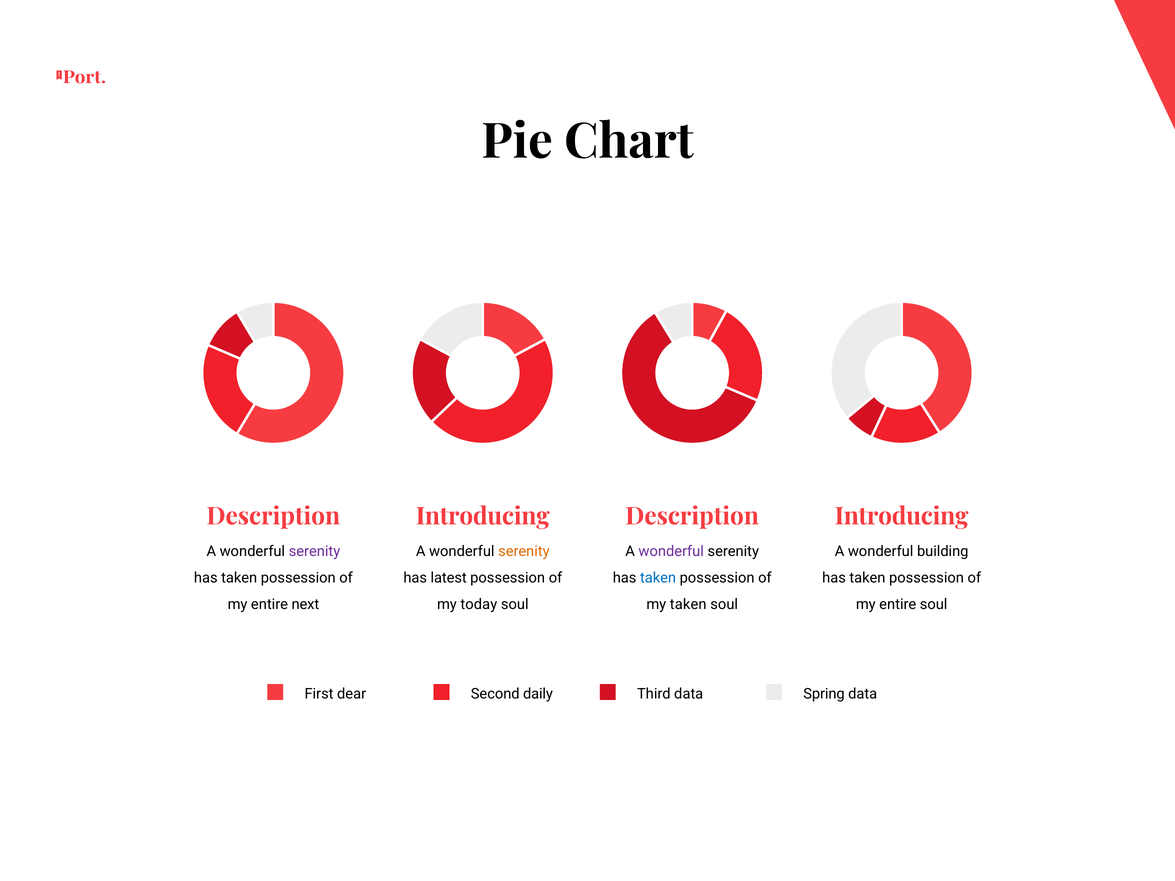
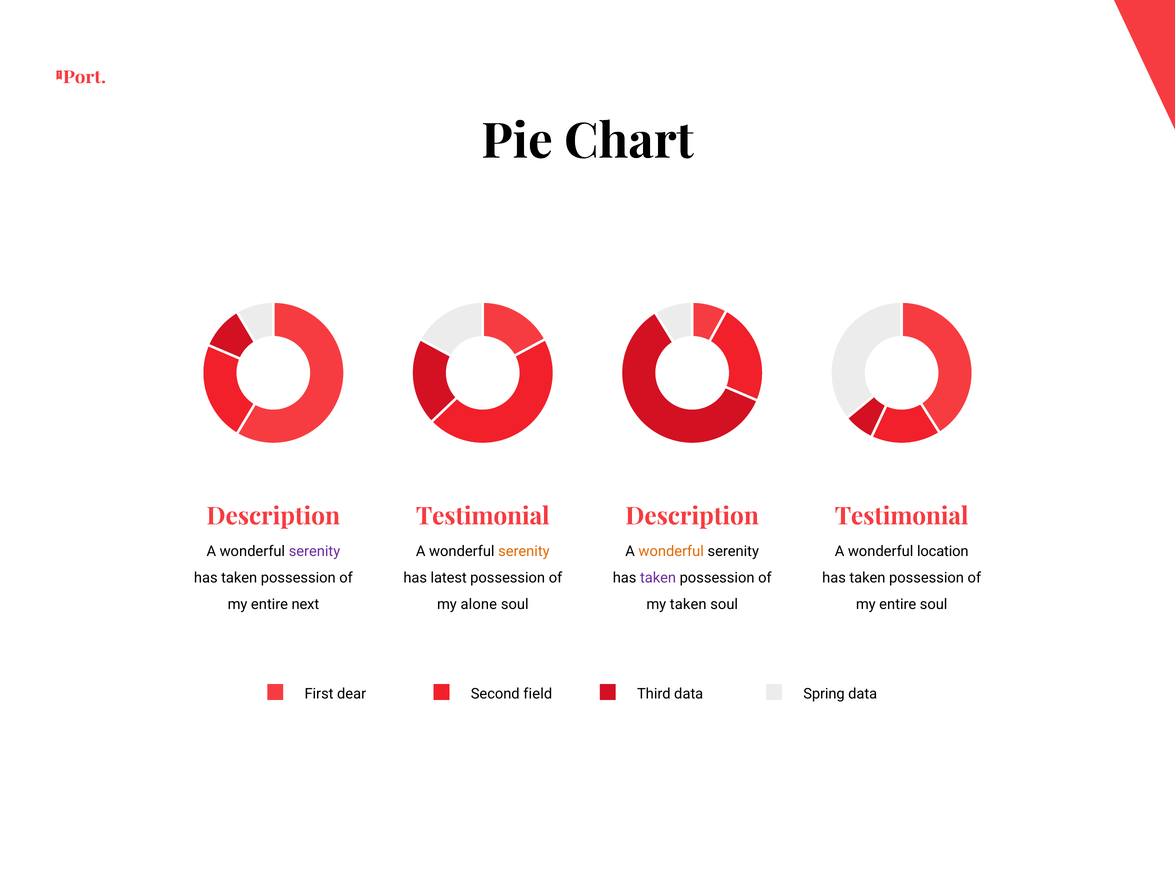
Introducing at (483, 516): Introducing -> Testimonial
Introducing at (902, 516): Introducing -> Testimonial
wonderful at (671, 552) colour: purple -> orange
building: building -> location
taken at (658, 578) colour: blue -> purple
today: today -> alone
daily: daily -> field
